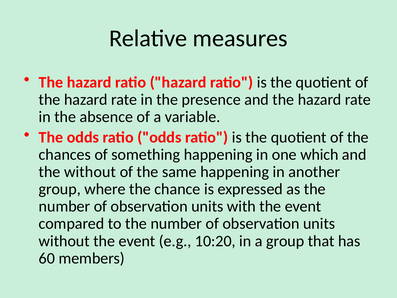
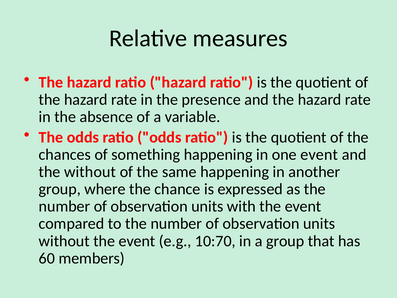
one which: which -> event
10:20: 10:20 -> 10:70
